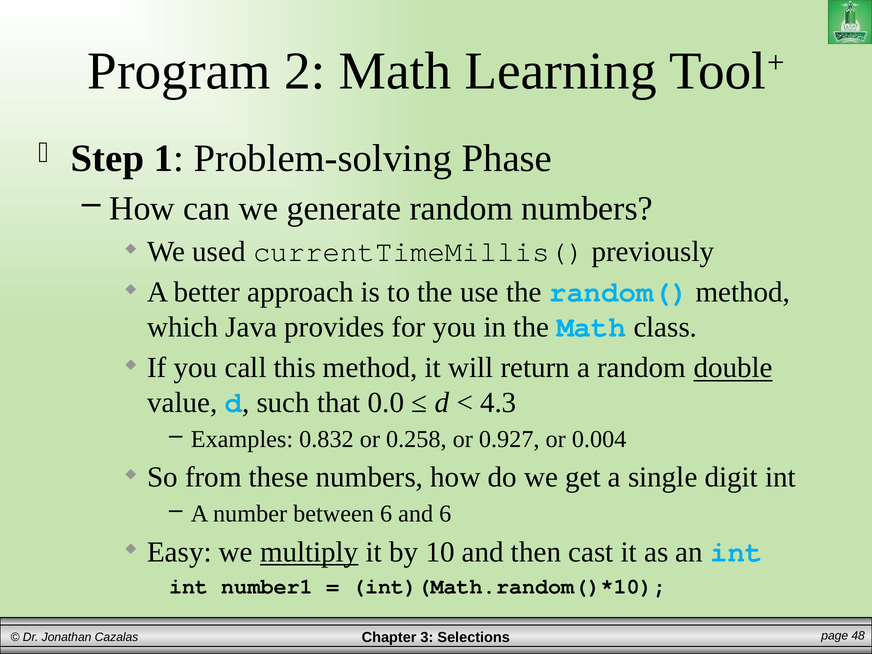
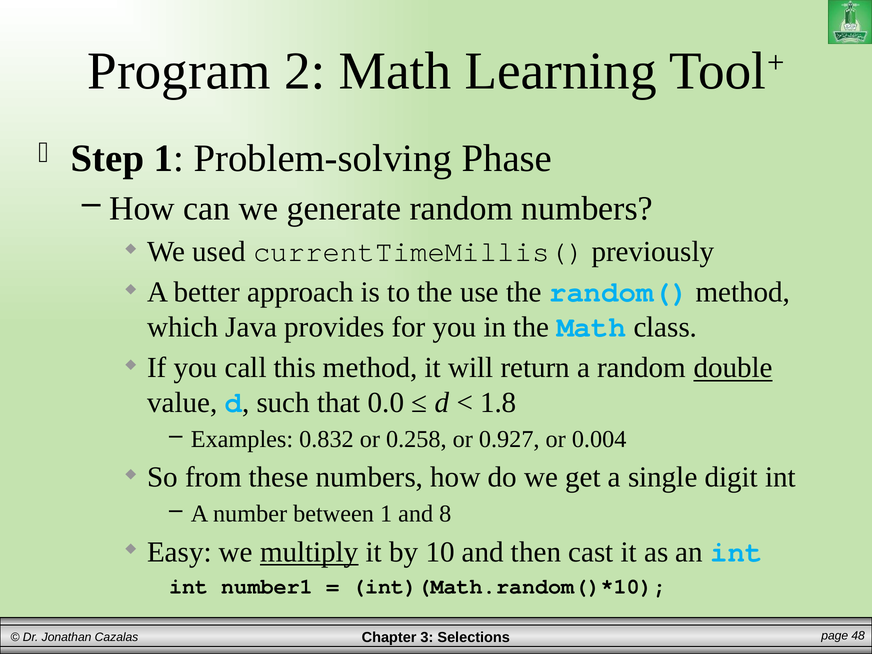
4.3: 4.3 -> 1.8
between 6: 6 -> 1
and 6: 6 -> 8
